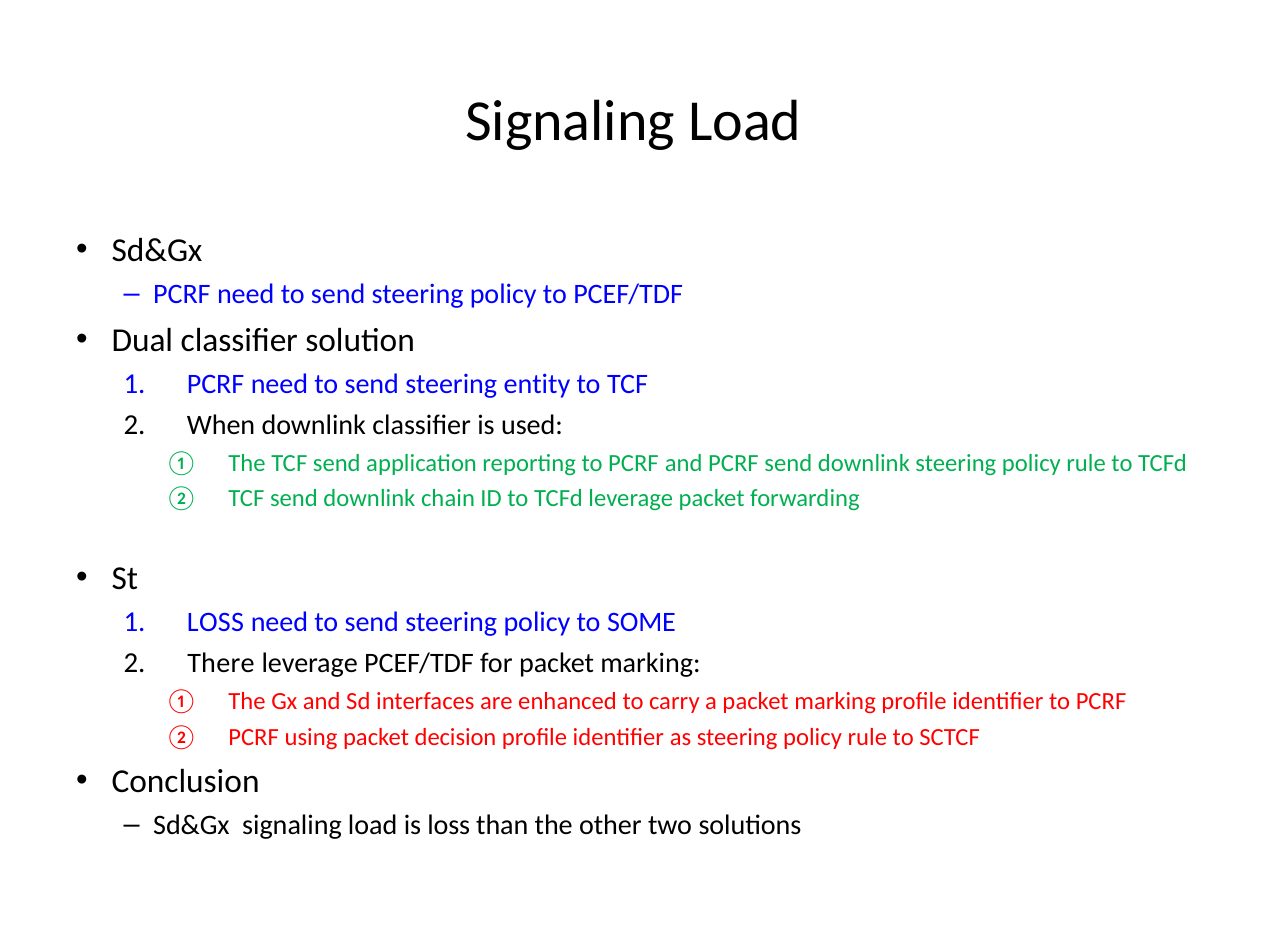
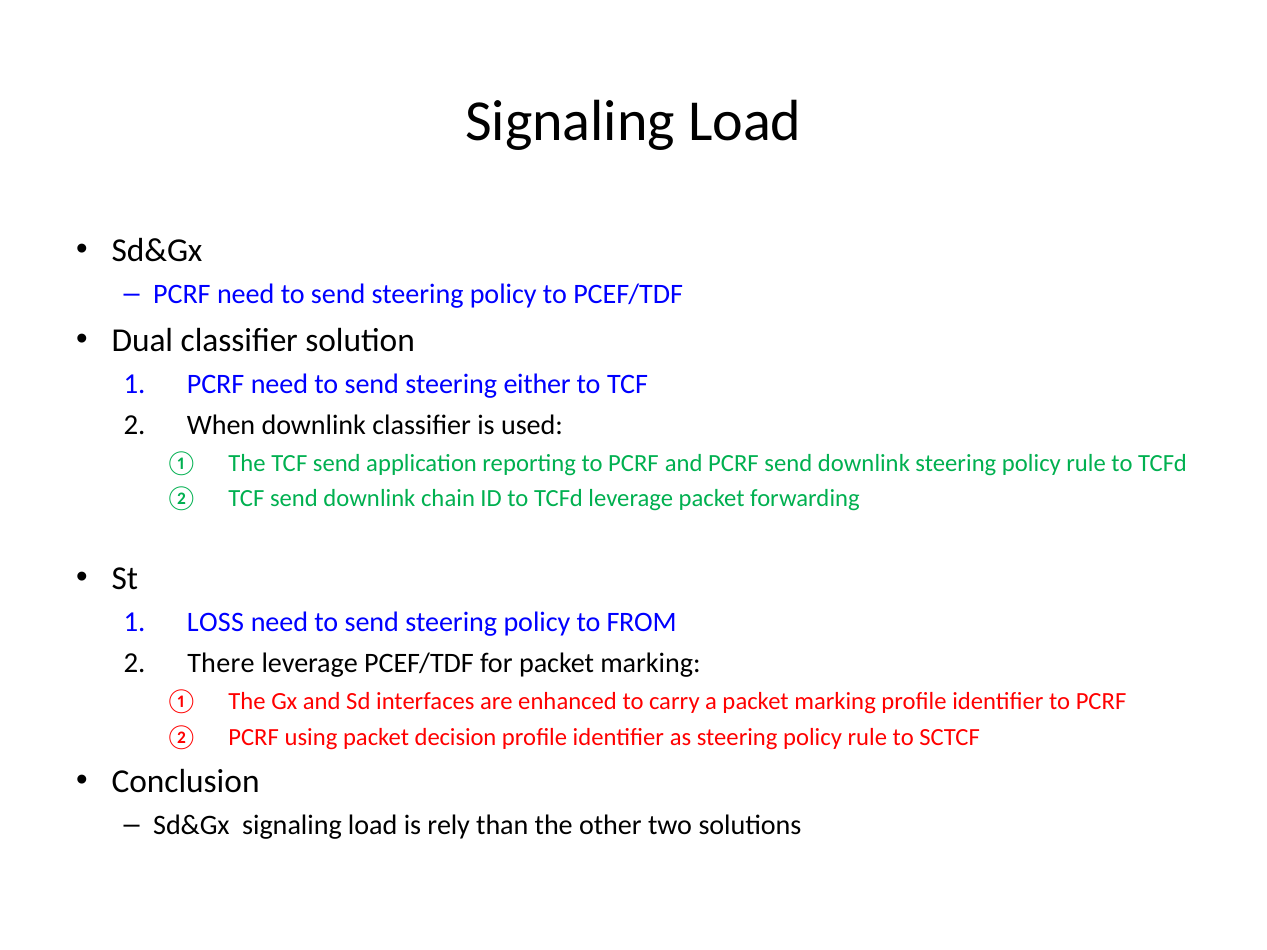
entity: entity -> either
SOME: SOME -> FROM
is loss: loss -> rely
